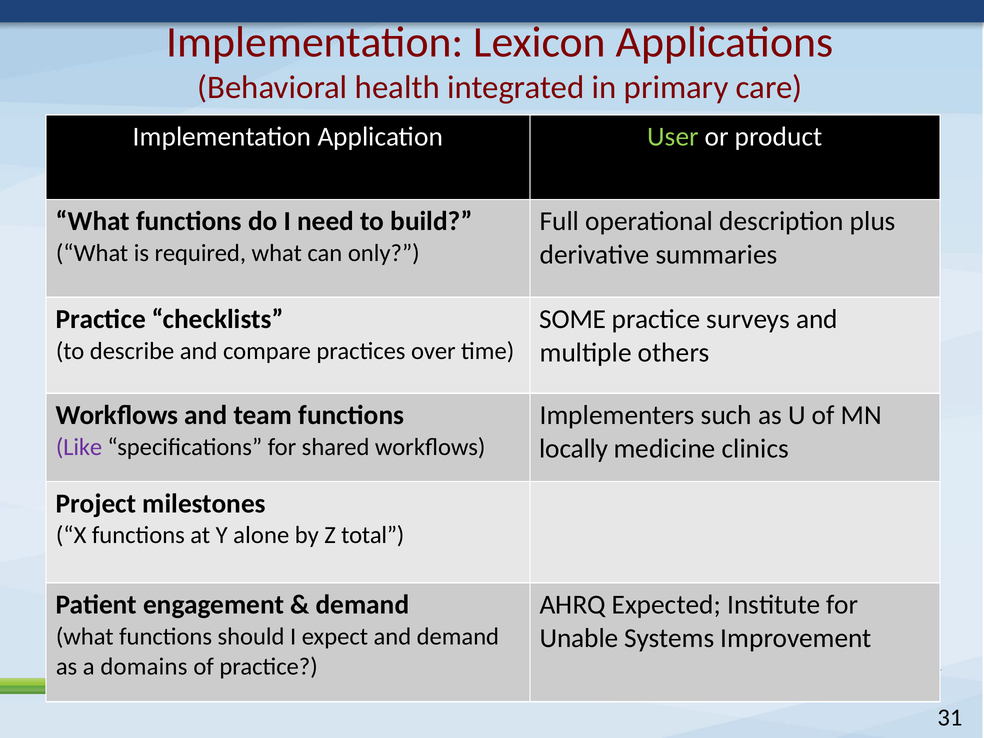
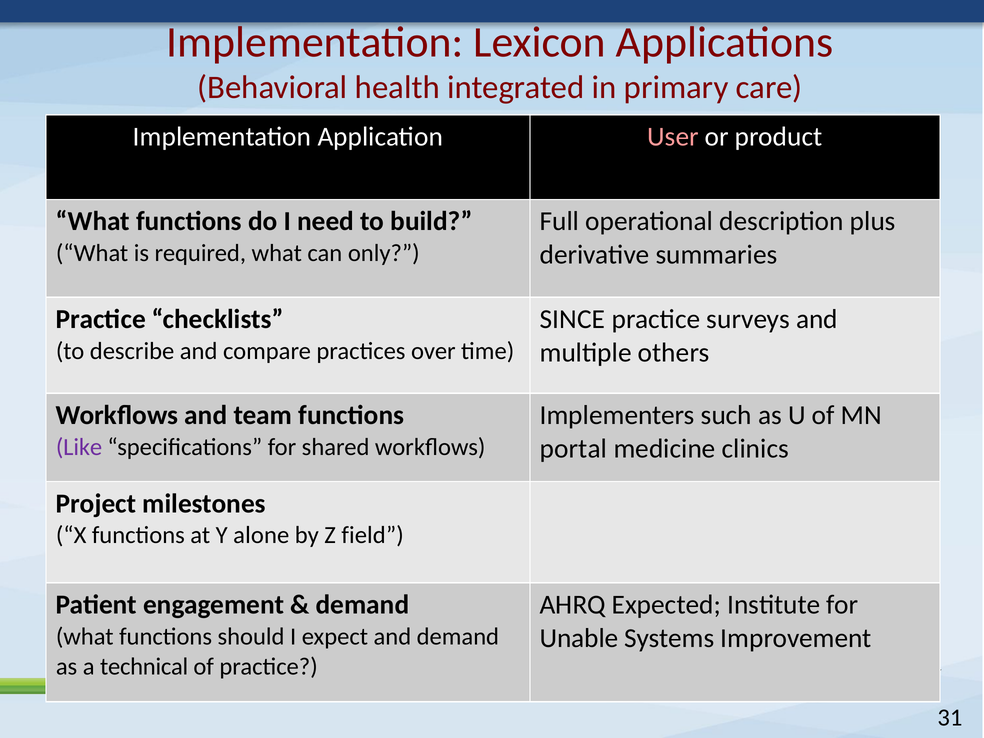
User colour: light green -> pink
SOME: SOME -> SINCE
locally: locally -> portal
total: total -> field
domains: domains -> technical
